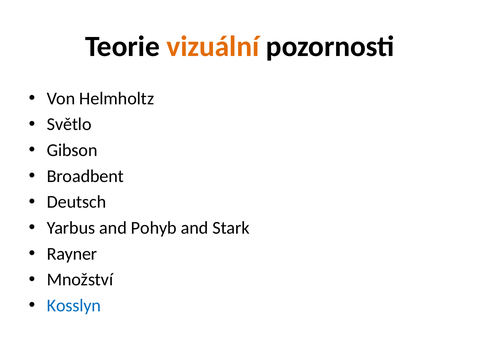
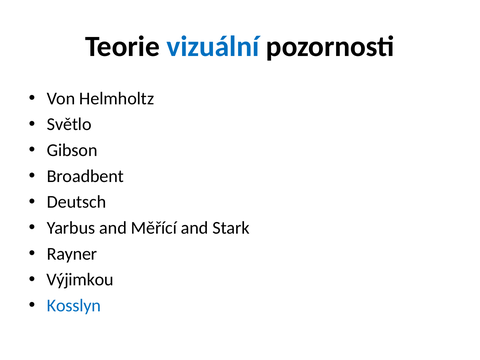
vizuální colour: orange -> blue
Pohyb: Pohyb -> Měřící
Množství: Množství -> Výjimkou
